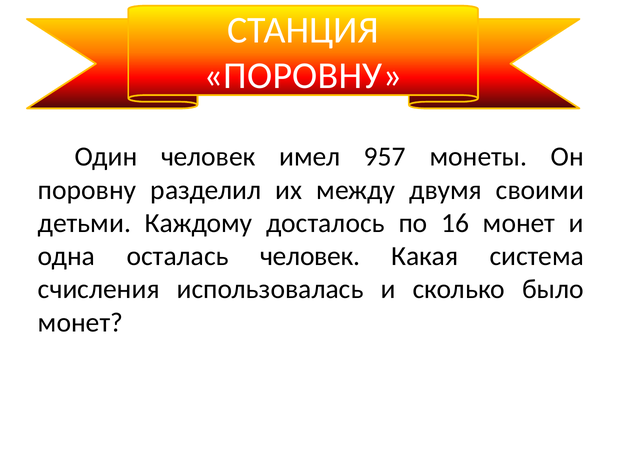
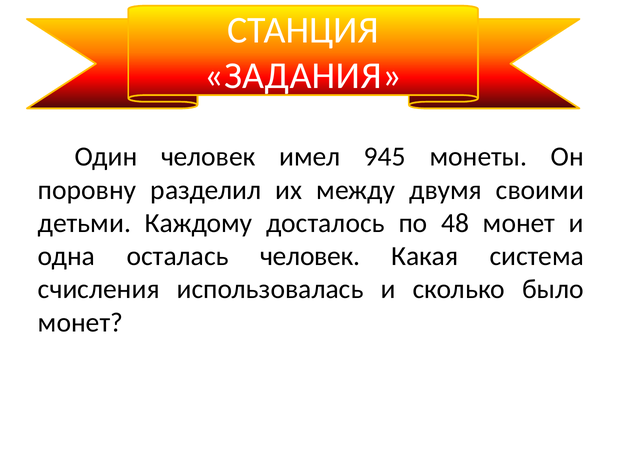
ПОРОВНУ at (303, 76): ПОРОВНУ -> ЗАДАНИЯ
957: 957 -> 945
16: 16 -> 48
